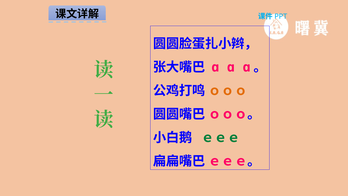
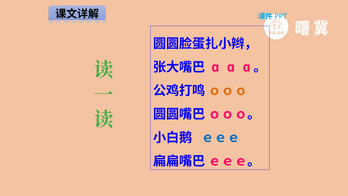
ｅｅｅ colour: green -> blue
